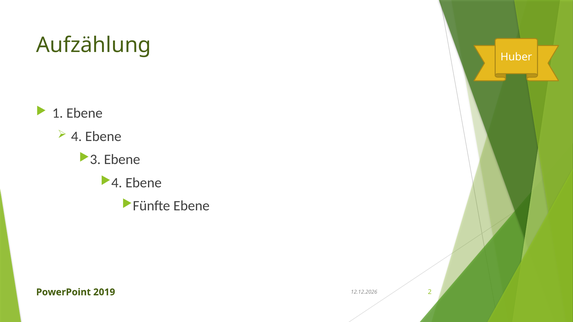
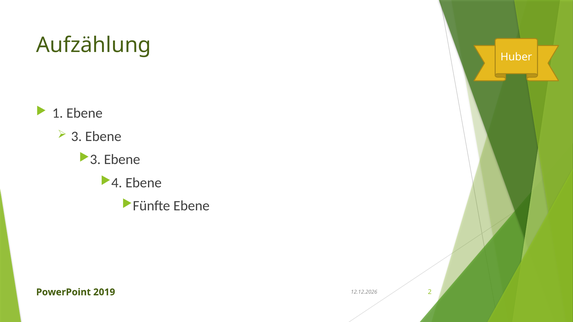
4: 4 -> 3
